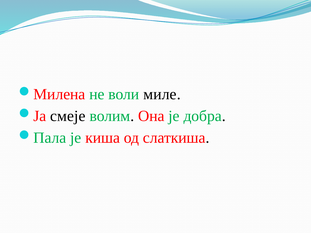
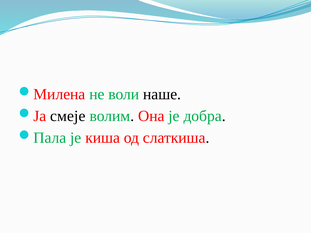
миле: миле -> наше
